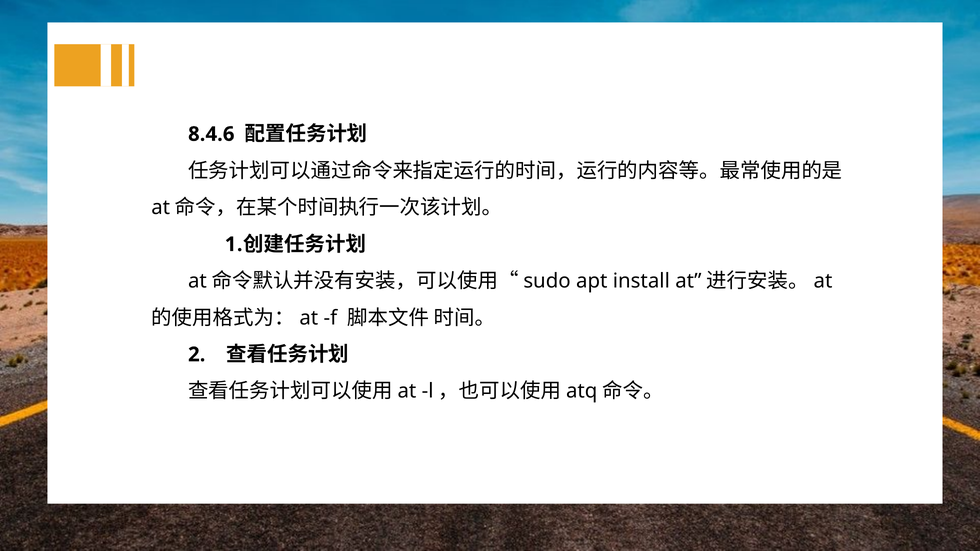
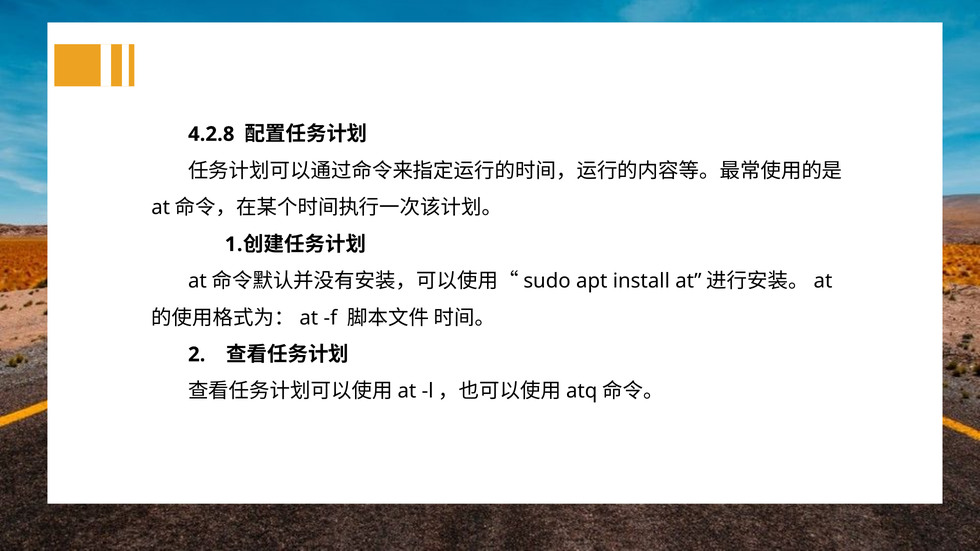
8.4.6: 8.4.6 -> 4.2.8
